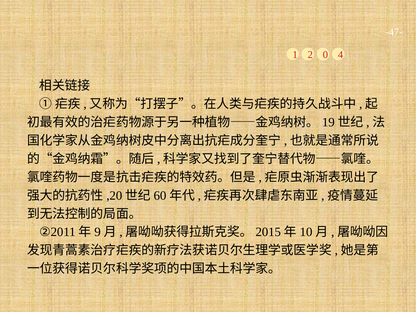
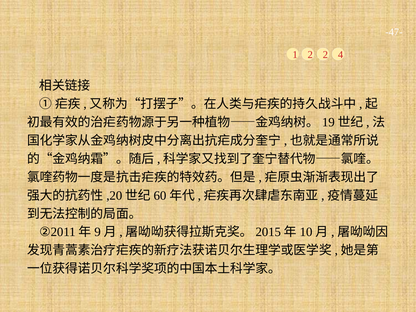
2 0: 0 -> 2
